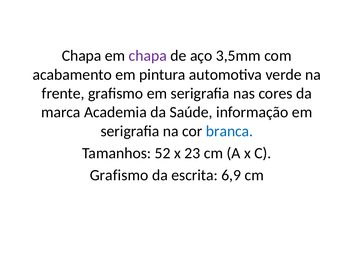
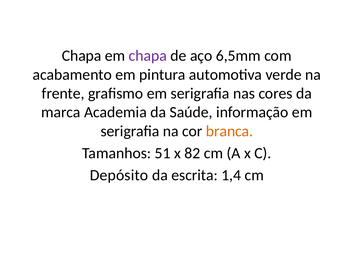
3,5mm: 3,5mm -> 6,5mm
branca colour: blue -> orange
52: 52 -> 51
23: 23 -> 82
Grafismo at (119, 175): Grafismo -> Depósito
6,9: 6,9 -> 1,4
